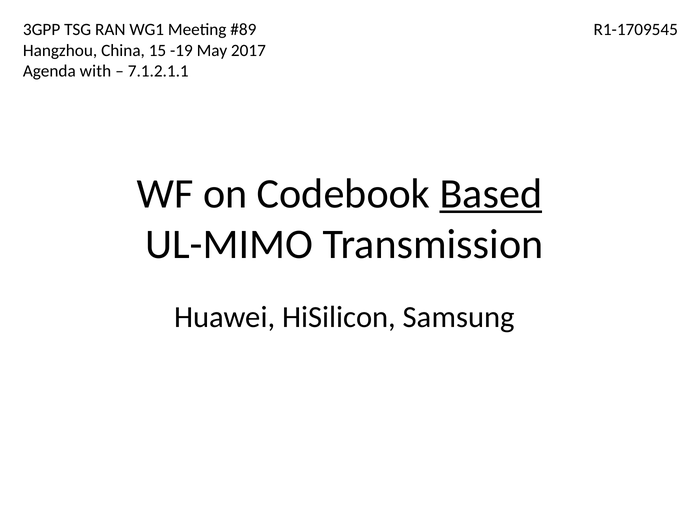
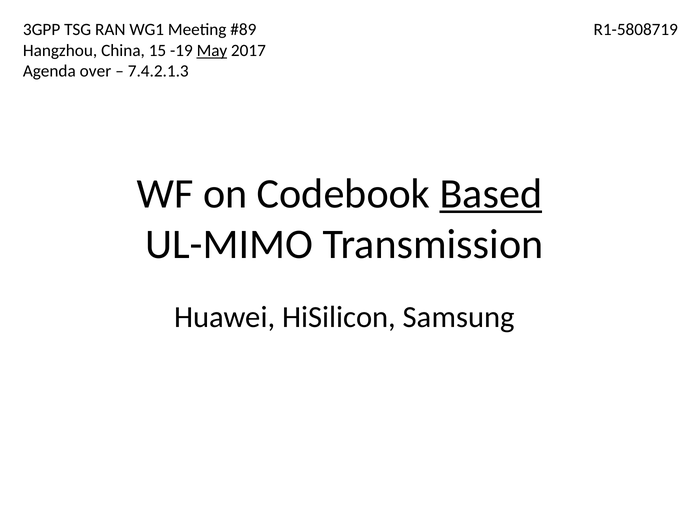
R1-1709545: R1-1709545 -> R1-5808719
May underline: none -> present
with: with -> over
7.1.2.1.1: 7.1.2.1.1 -> 7.4.2.1.3
